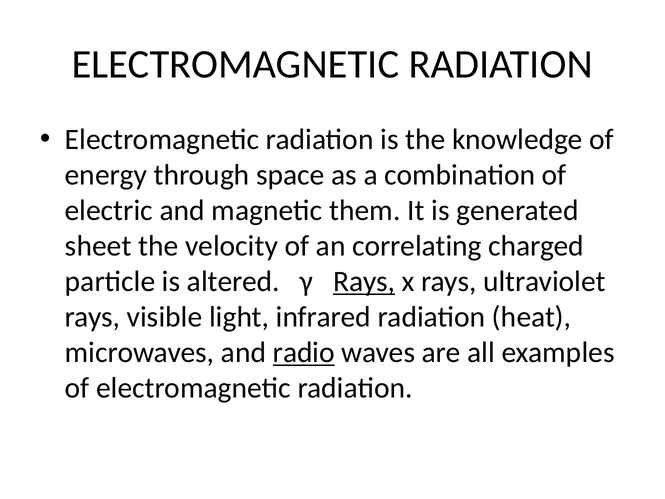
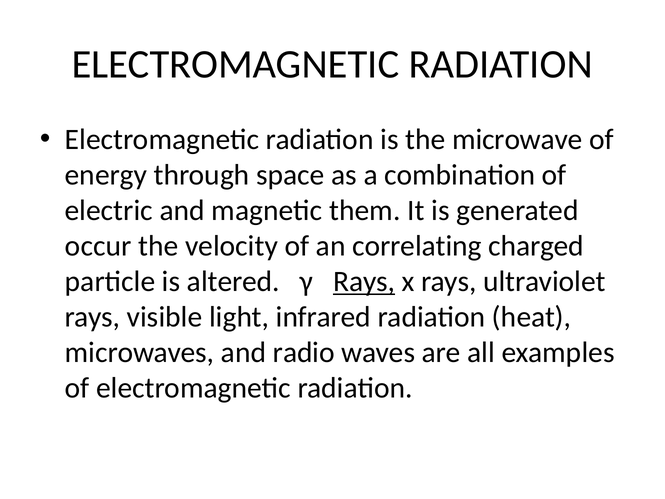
knowledge: knowledge -> microwave
sheet: sheet -> occur
radio underline: present -> none
